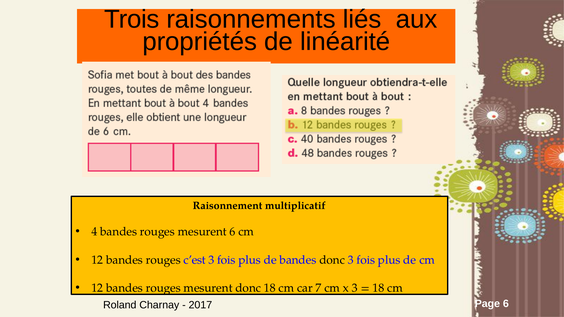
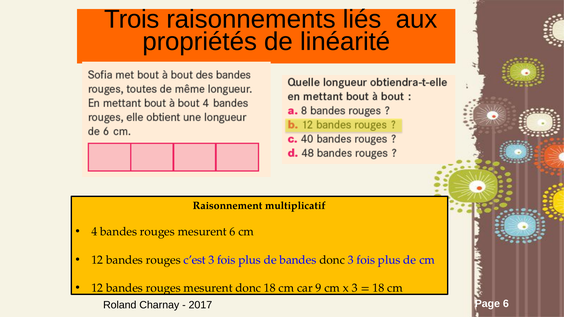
7: 7 -> 9
